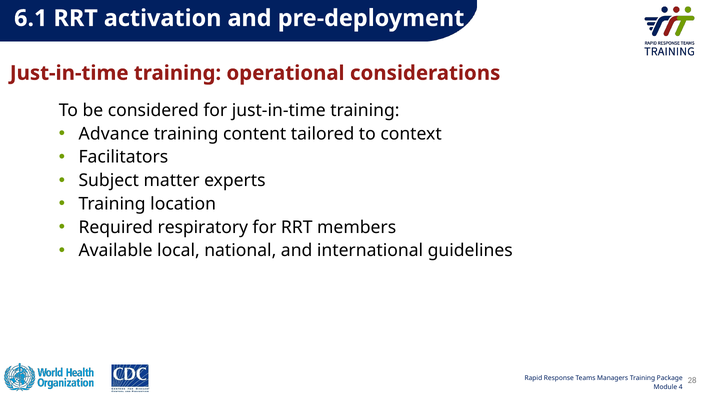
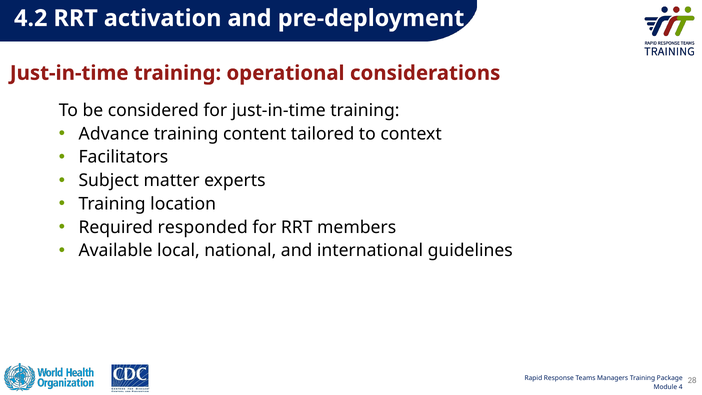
6.1: 6.1 -> 4.2
respiratory: respiratory -> responded
